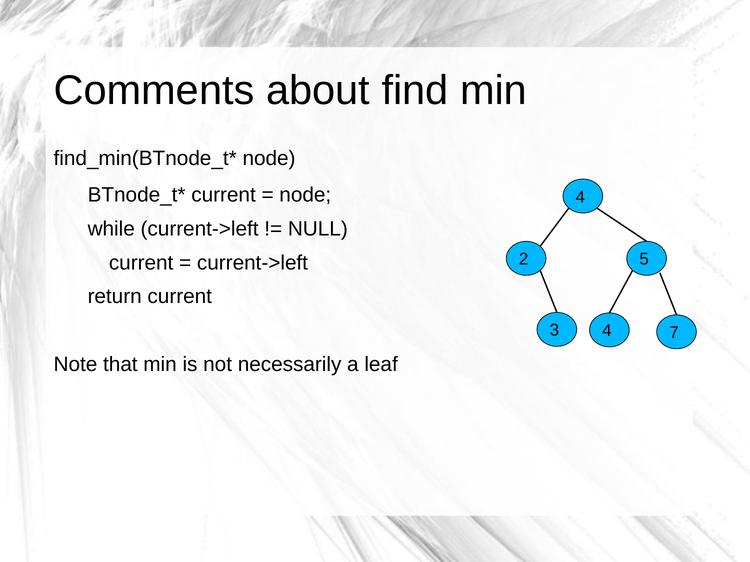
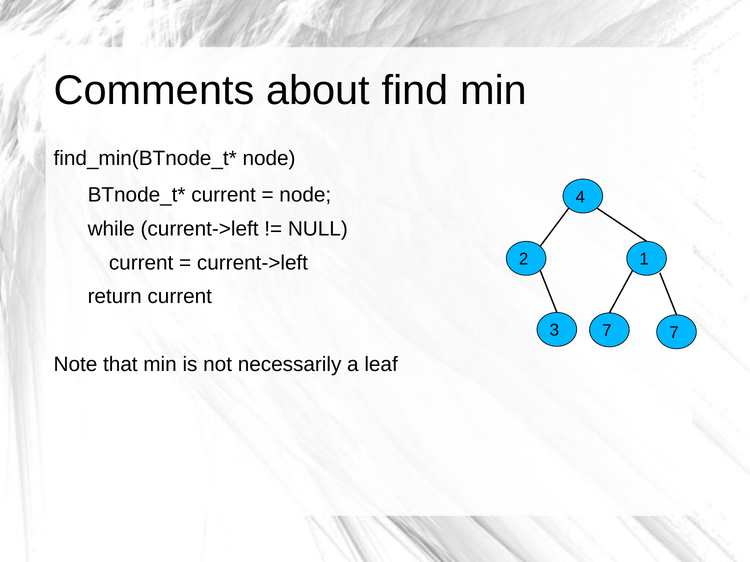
5: 5 -> 1
3 4: 4 -> 7
